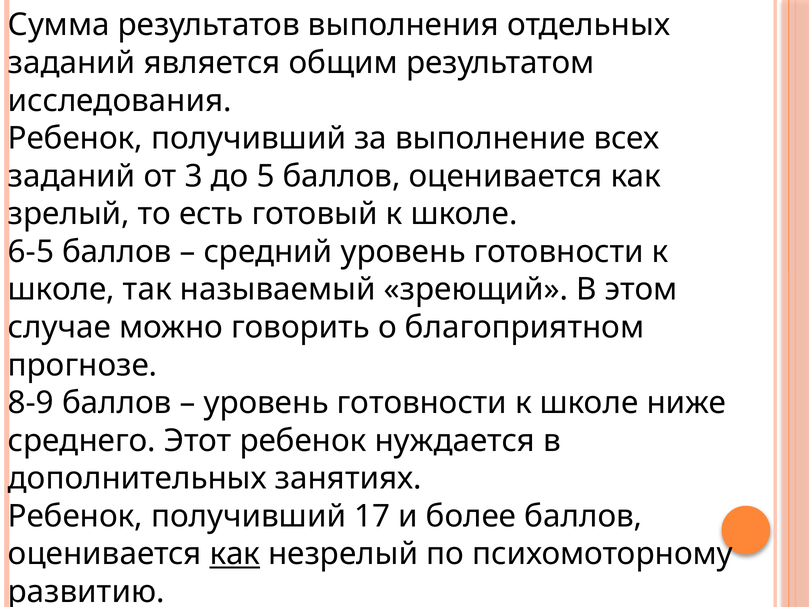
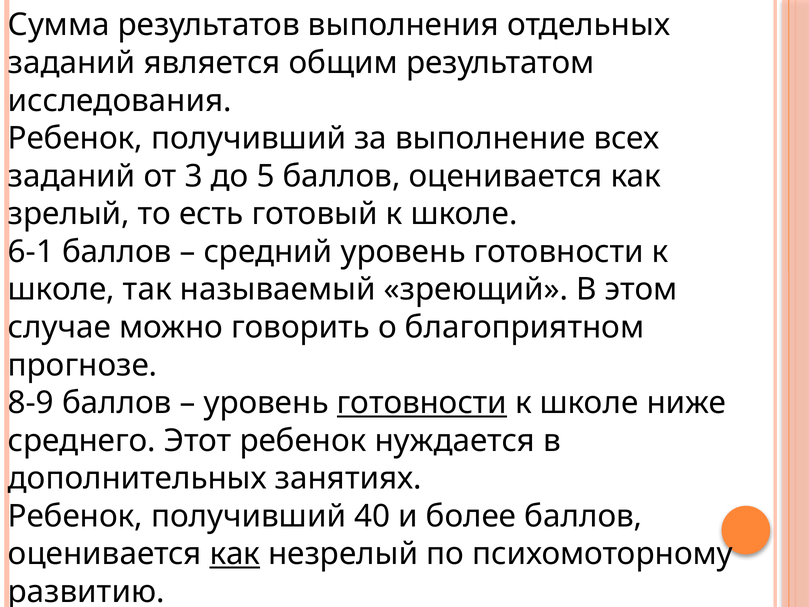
6-5: 6-5 -> 6-1
готовности at (422, 403) underline: none -> present
17: 17 -> 40
